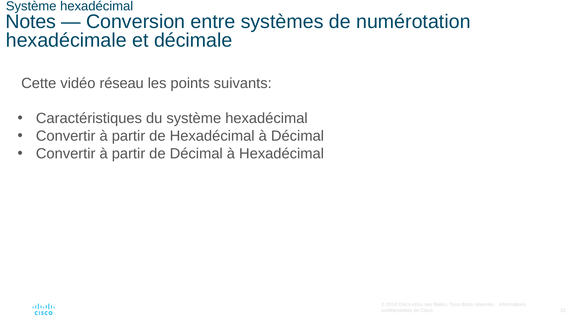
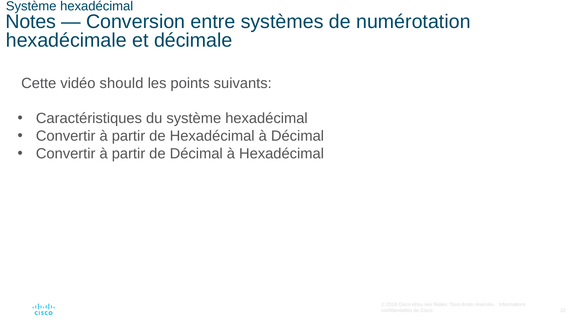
réseau: réseau -> should
